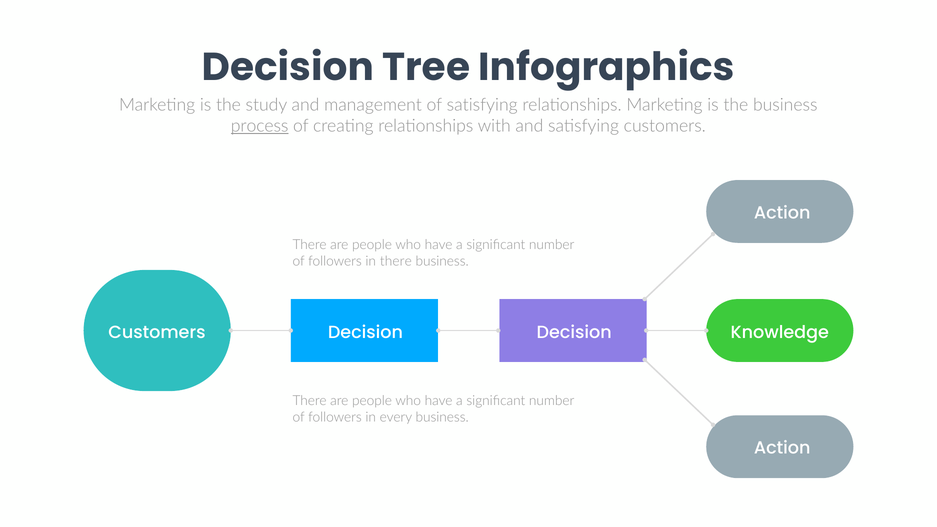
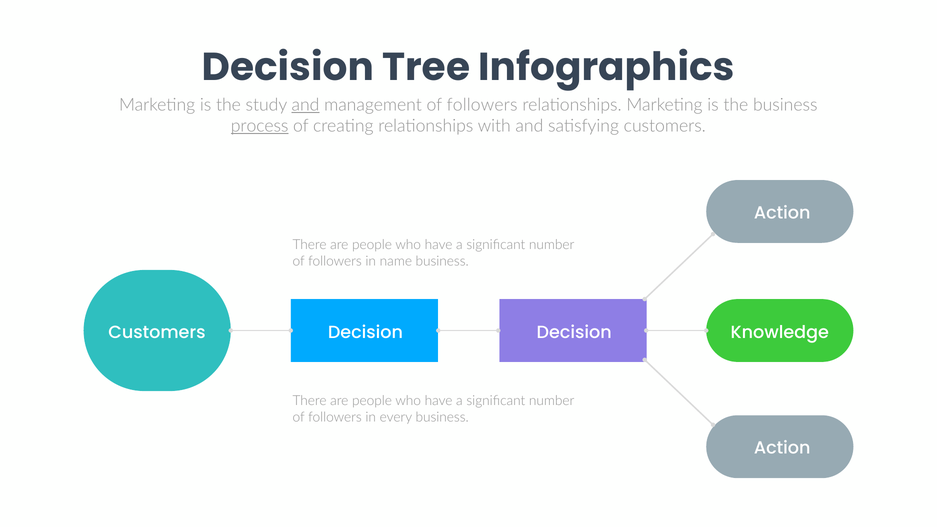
and at (305, 105) underline: none -> present
management of satisfying: satisfying -> followers
in there: there -> name
